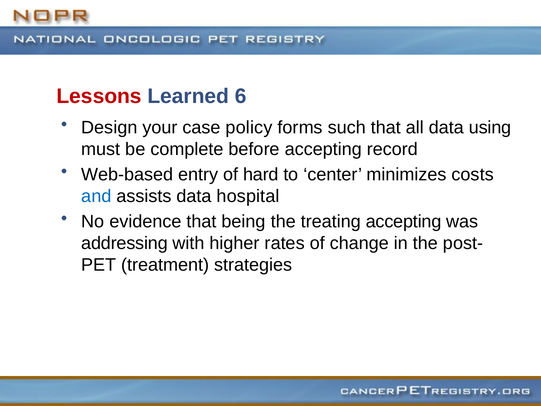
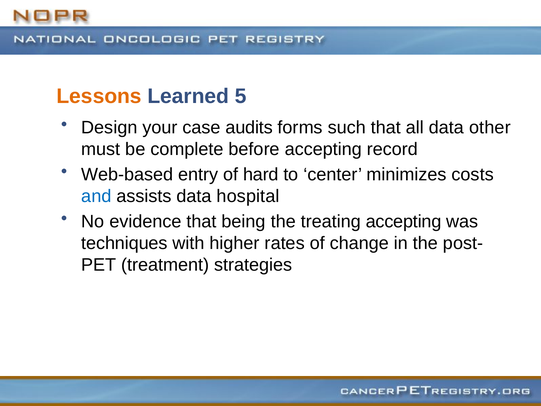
Lessons colour: red -> orange
6: 6 -> 5
policy: policy -> audits
using: using -> other
addressing: addressing -> techniques
